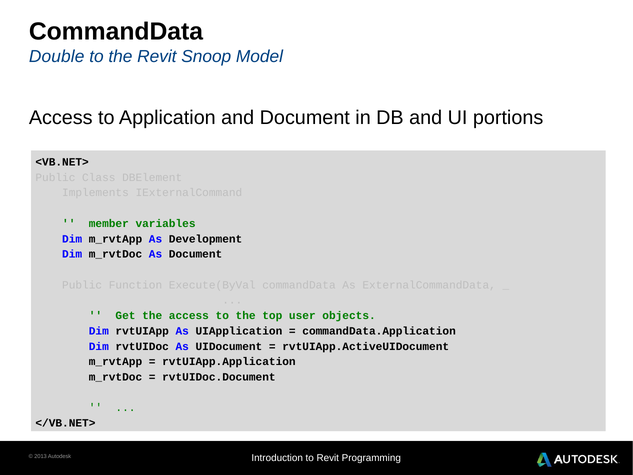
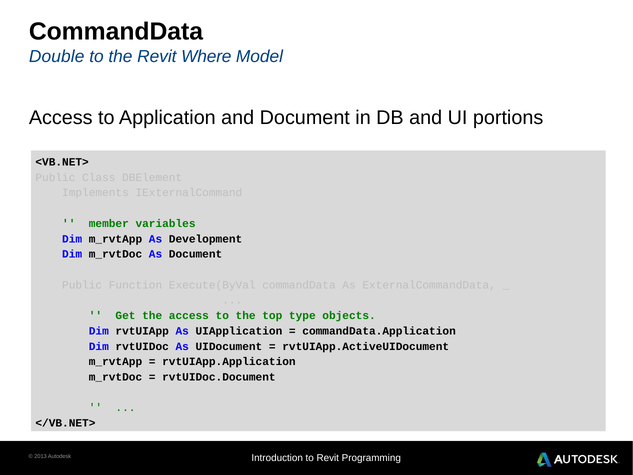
Snoop: Snoop -> Where
user: user -> type
